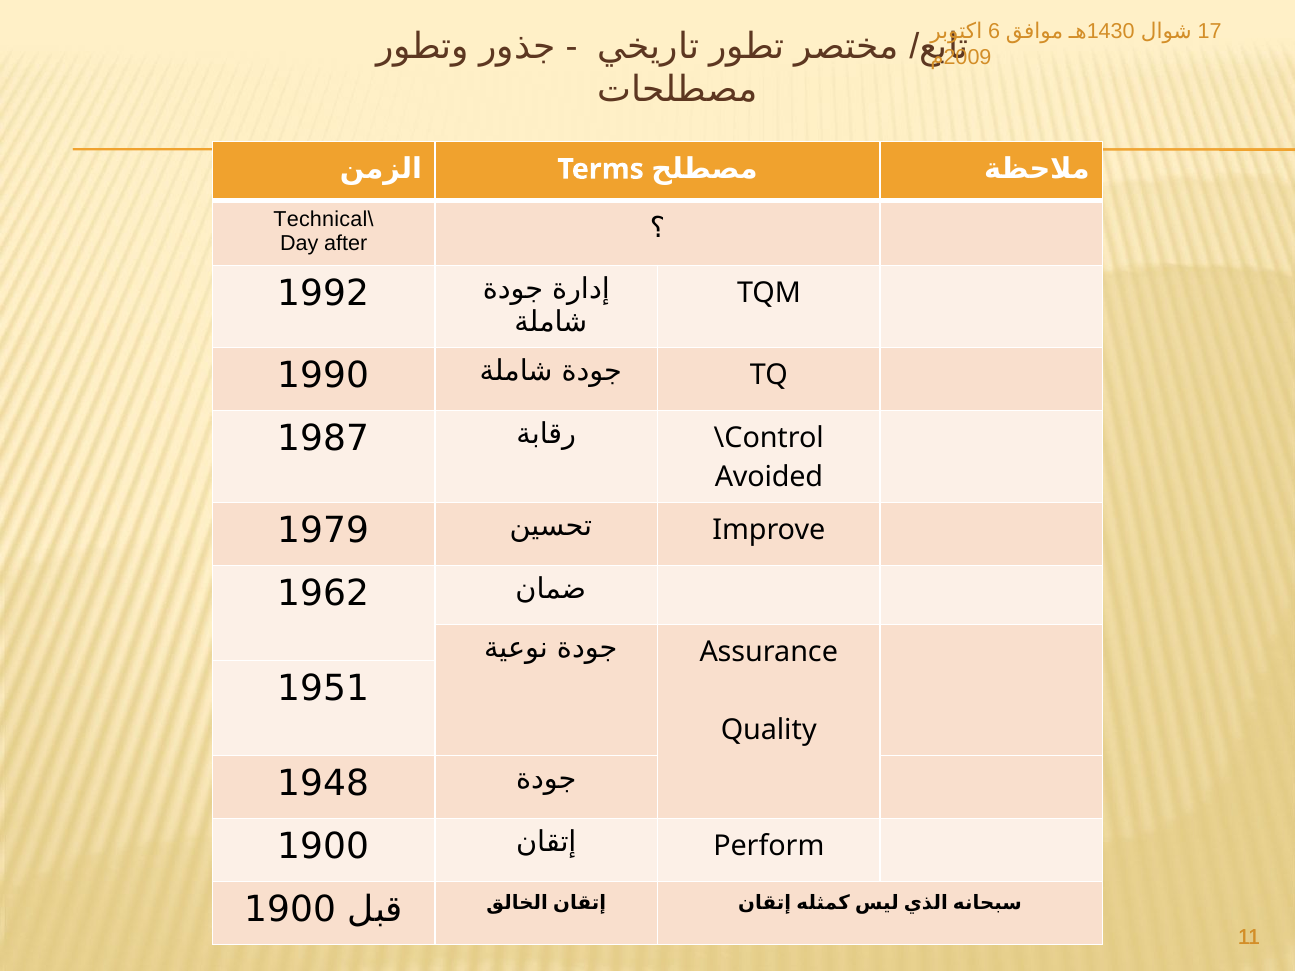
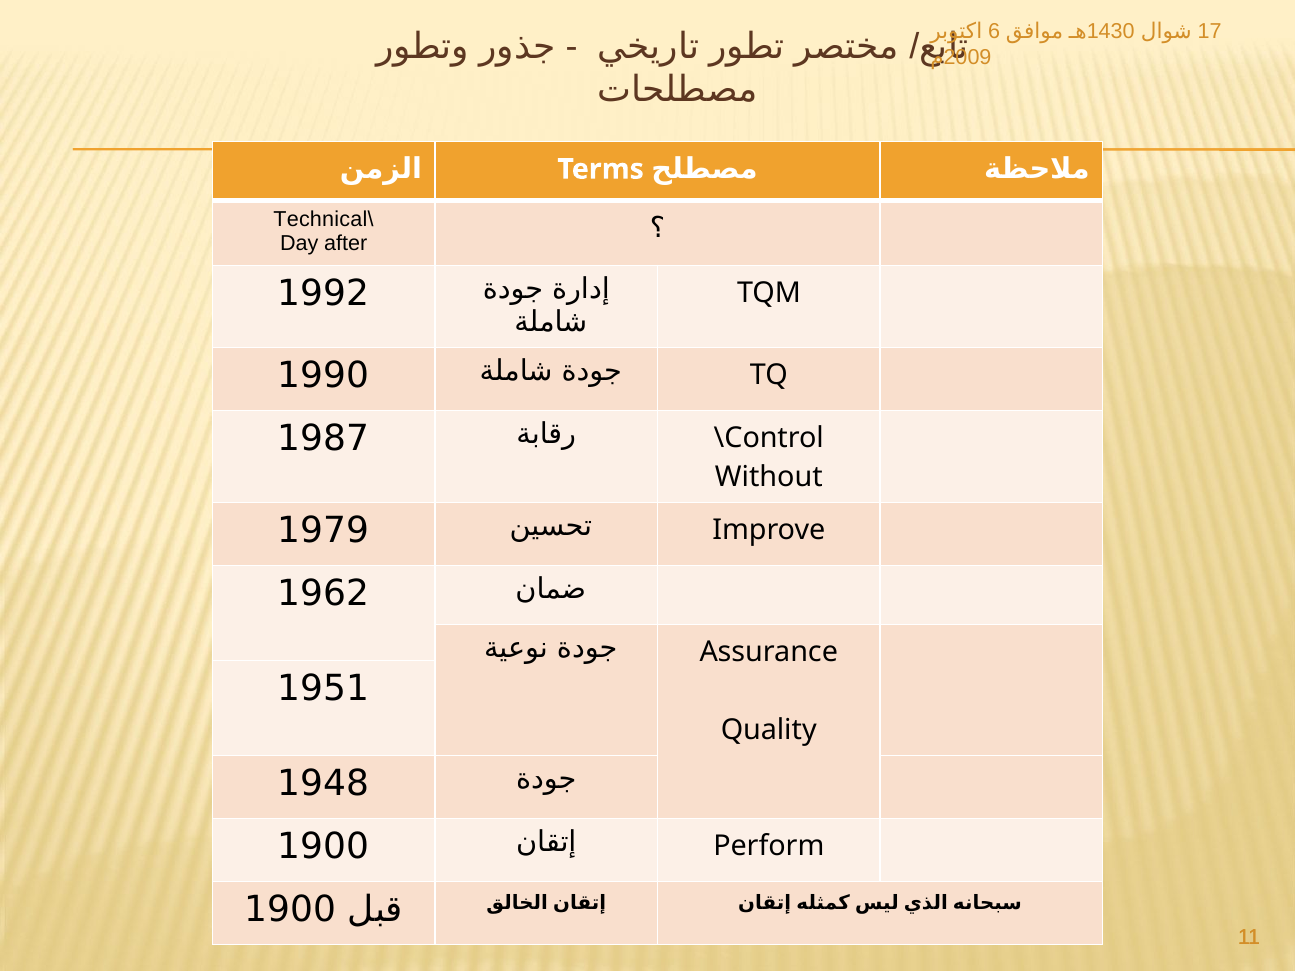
Avoided: Avoided -> Without
